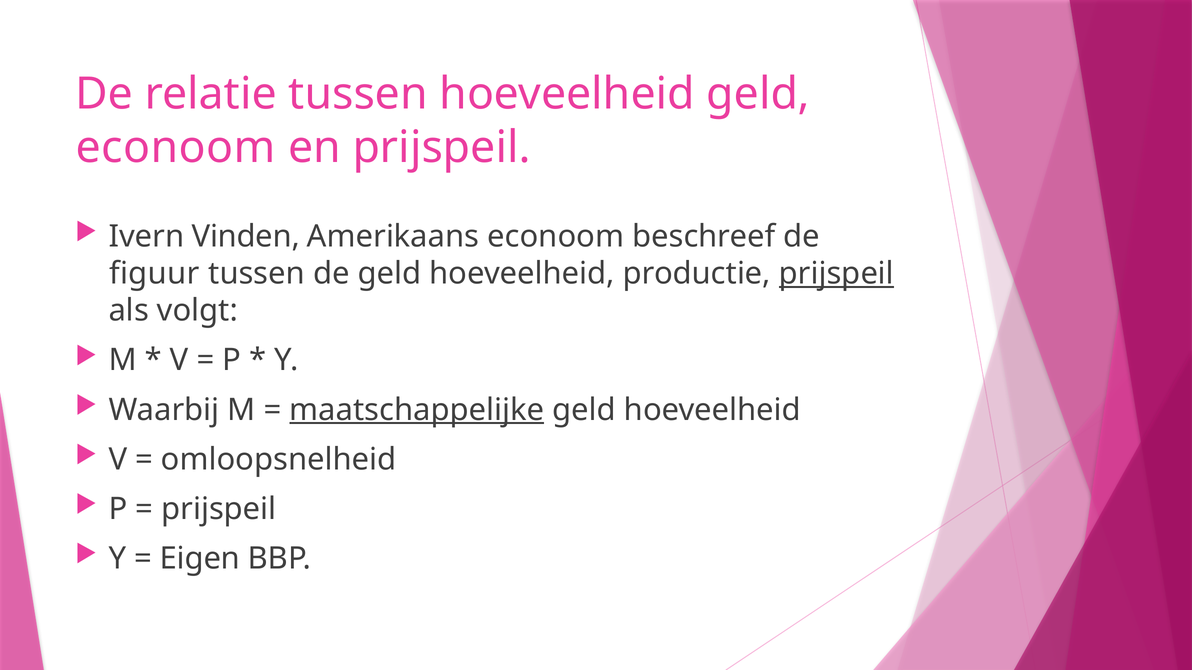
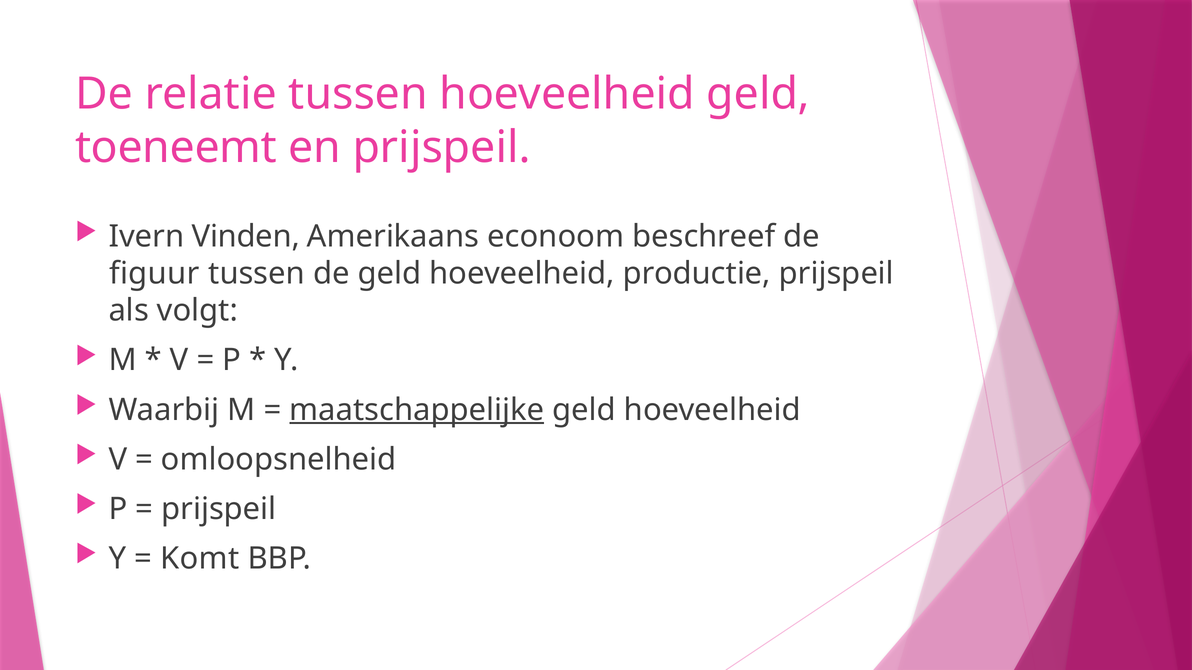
econoom at (176, 148): econoom -> toeneemt
prijspeil at (836, 274) underline: present -> none
Eigen: Eigen -> Komt
